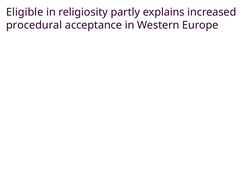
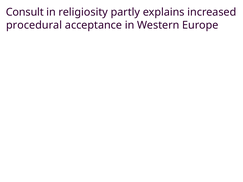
Eligible: Eligible -> Consult
